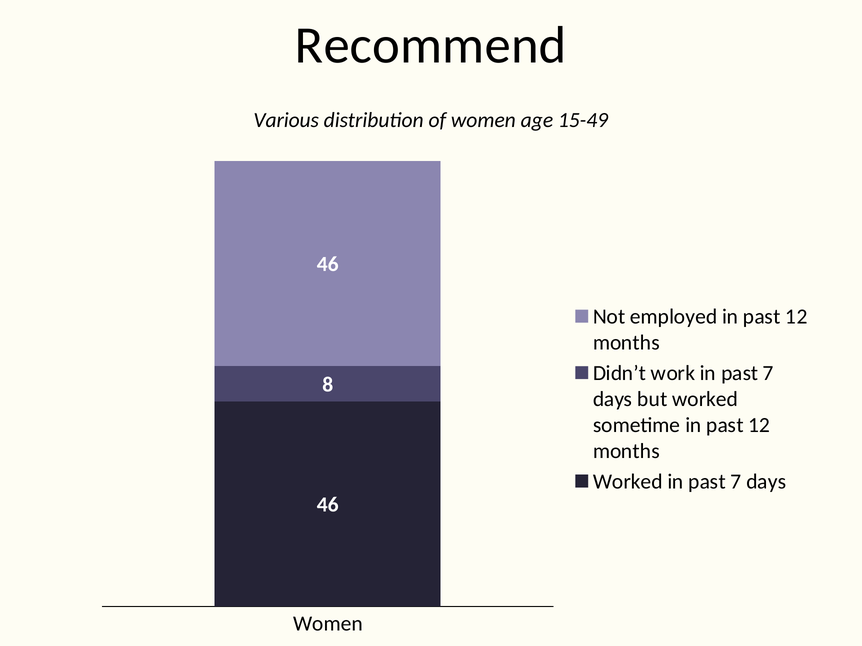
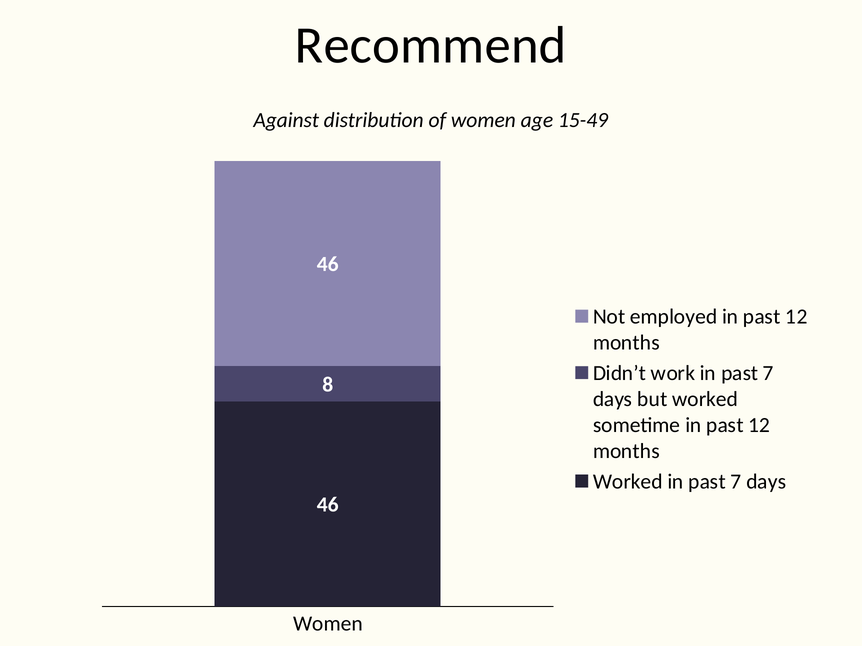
Various: Various -> Against
